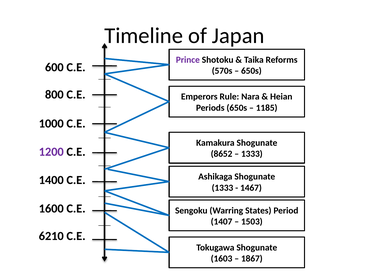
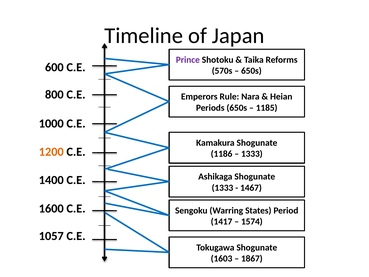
1200 colour: purple -> orange
8652: 8652 -> 1186
1407: 1407 -> 1417
1503: 1503 -> 1574
6210: 6210 -> 1057
